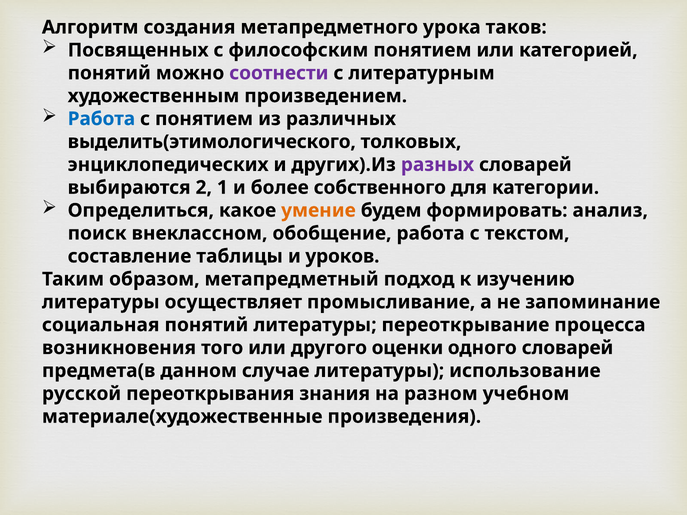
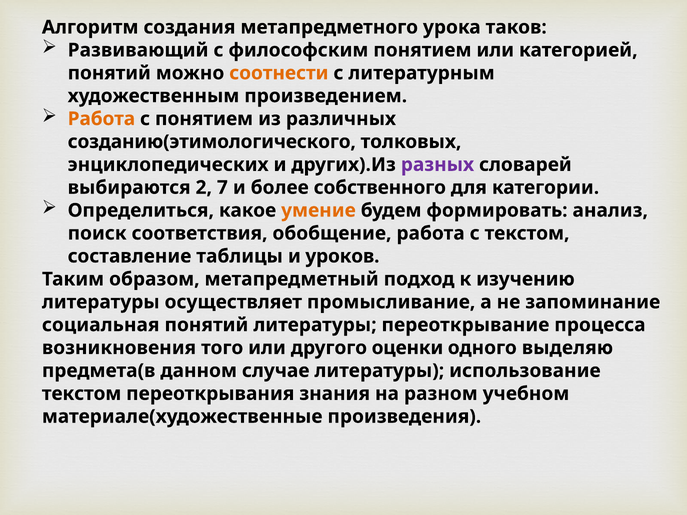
Посвященных: Посвященных -> Развивающий
соотнести colour: purple -> orange
Работа at (101, 119) colour: blue -> orange
выделить(этимологического: выделить(этимологического -> созданию(этимологического
1: 1 -> 7
внеклассном: внеклассном -> соответствия
одного словарей: словарей -> выделяю
русской at (82, 394): русской -> текстом
